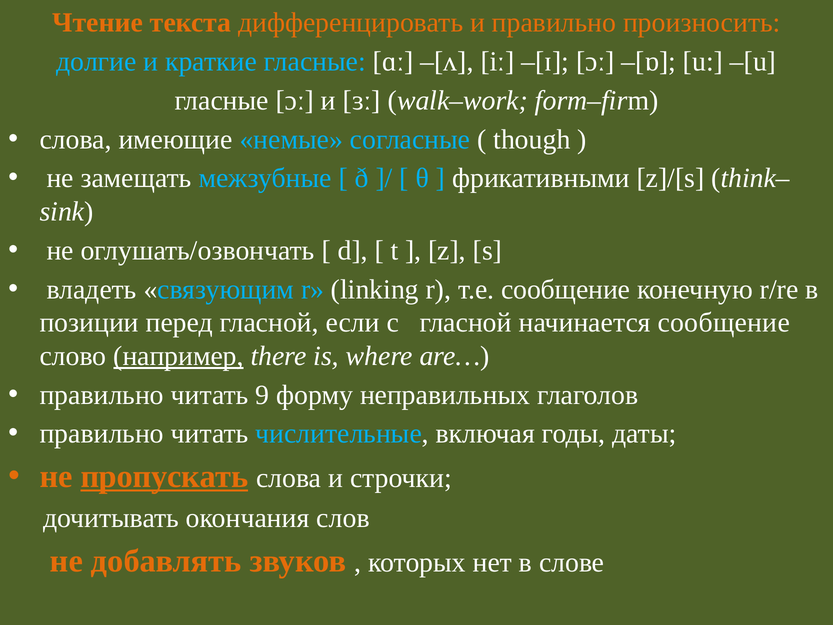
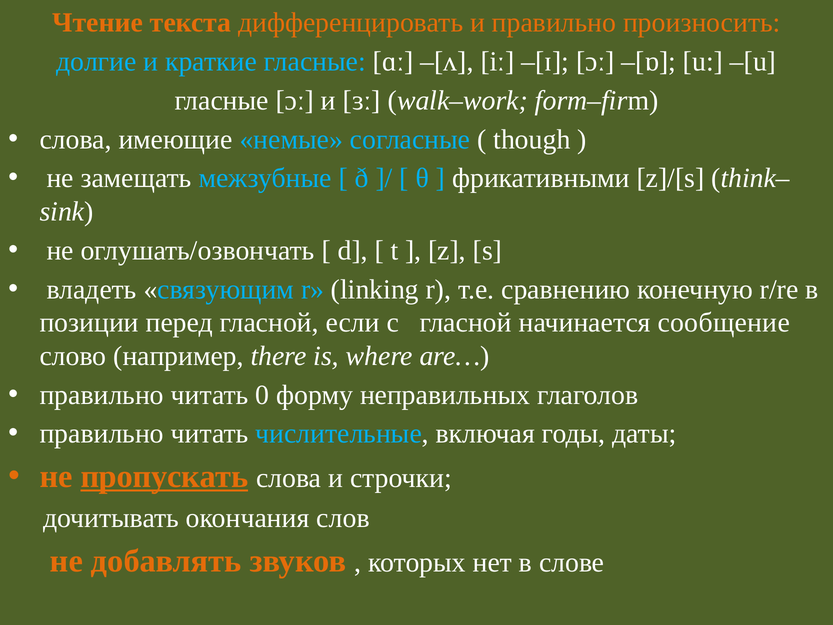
т.е сообщение: сообщение -> сравнению
например underline: present -> none
9: 9 -> 0
